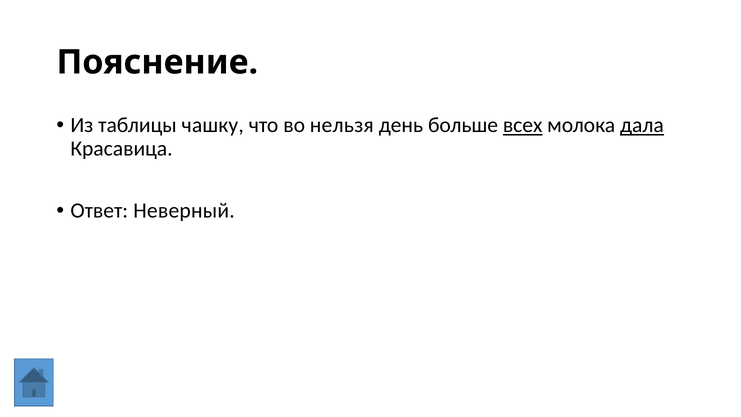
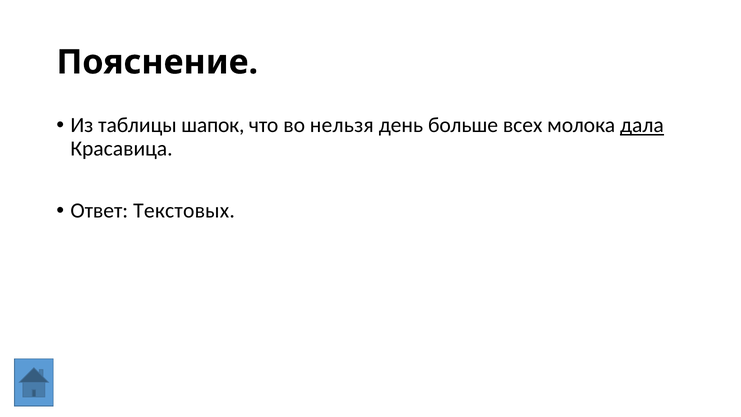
чашку: чашку -> шапок
всех underline: present -> none
Неверный: Неверный -> Текстовых
